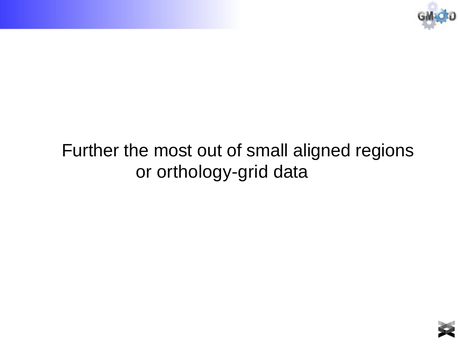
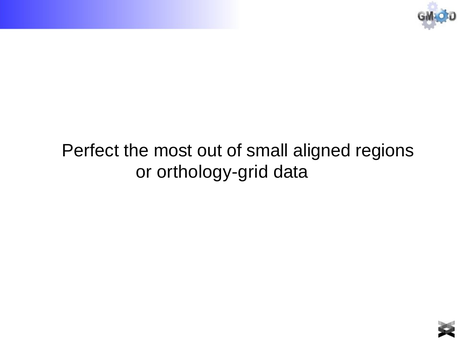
Further: Further -> Perfect
